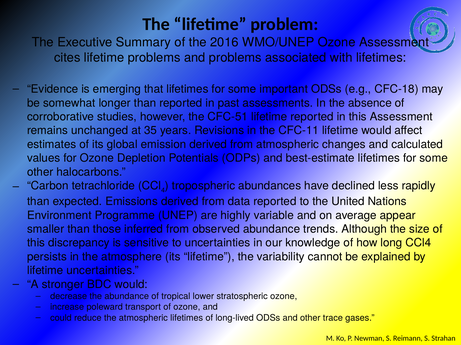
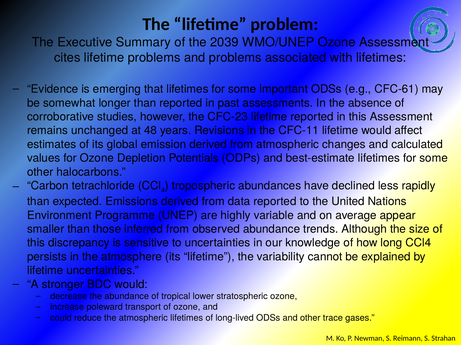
2016: 2016 -> 2039
CFC-18: CFC-18 -> CFC-61
CFC-51: CFC-51 -> CFC-23
35: 35 -> 48
